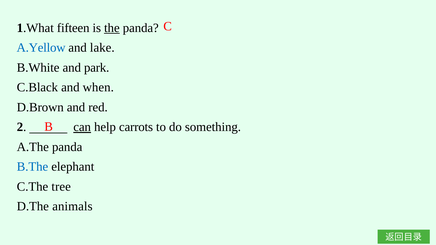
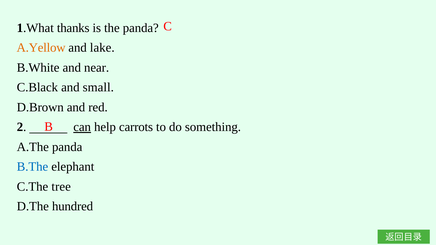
fifteen: fifteen -> thanks
the underline: present -> none
A.Yellow colour: blue -> orange
park: park -> near
when: when -> small
animals: animals -> hundred
